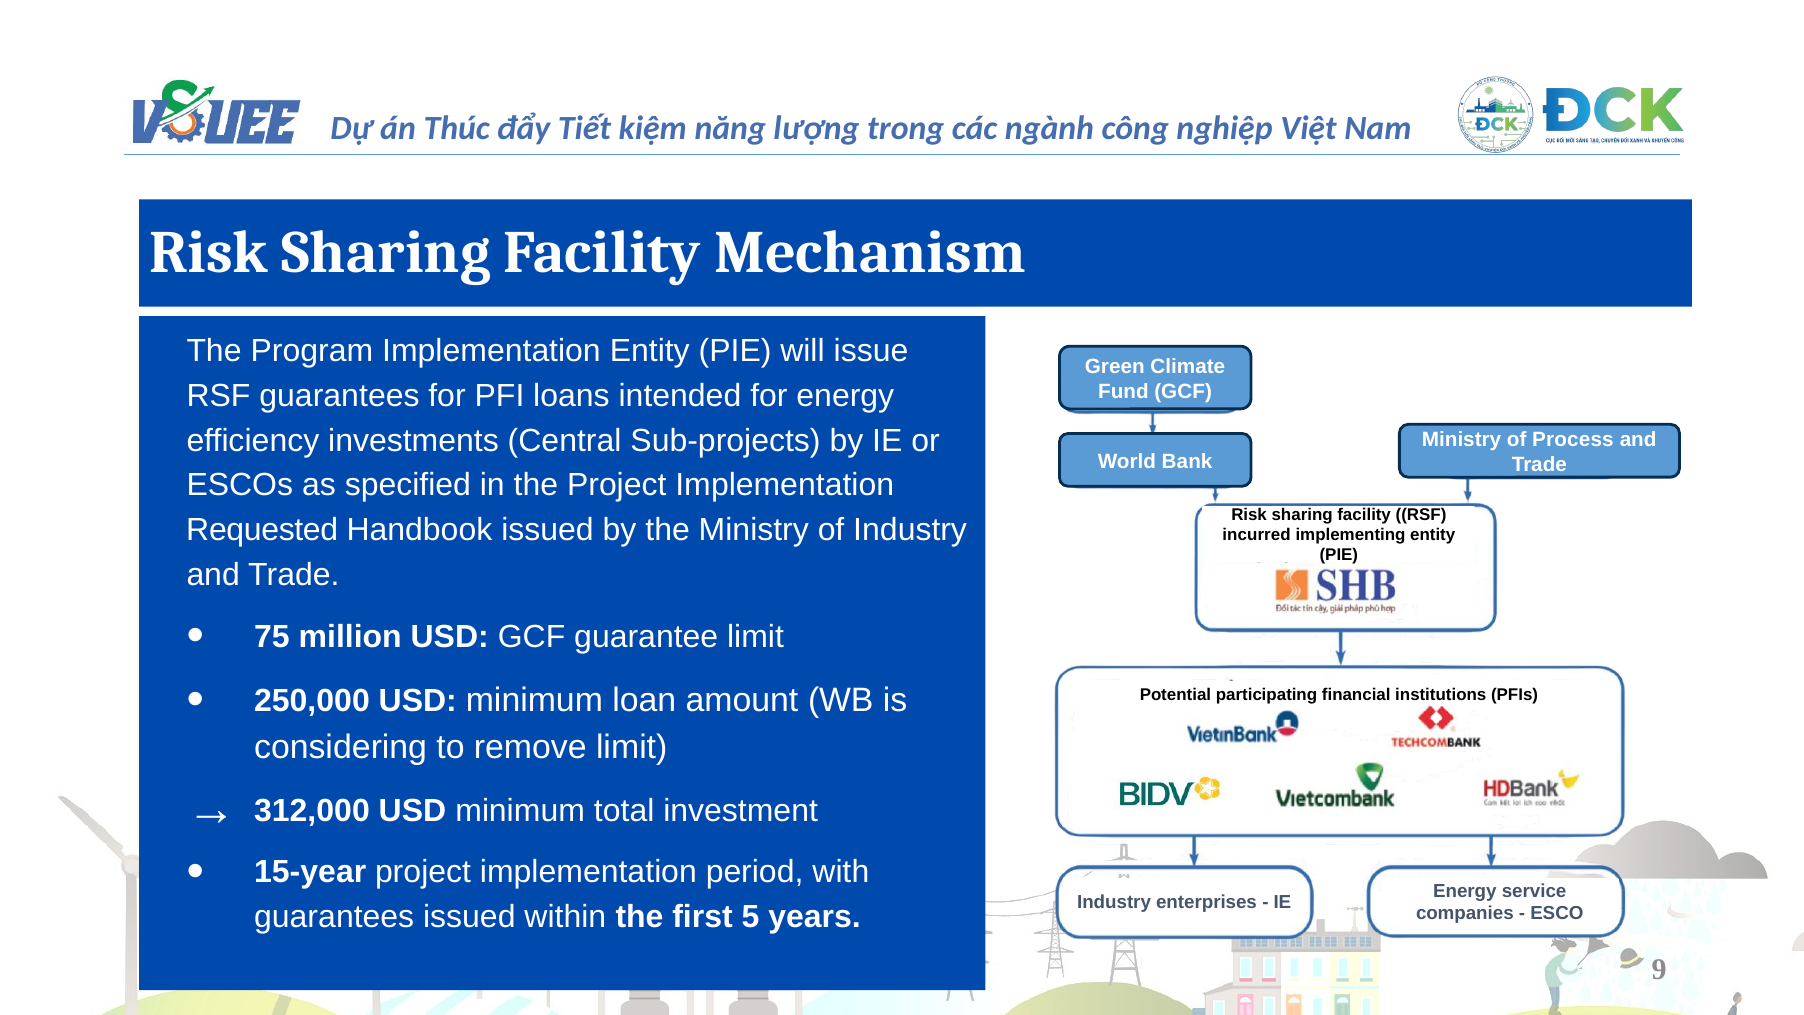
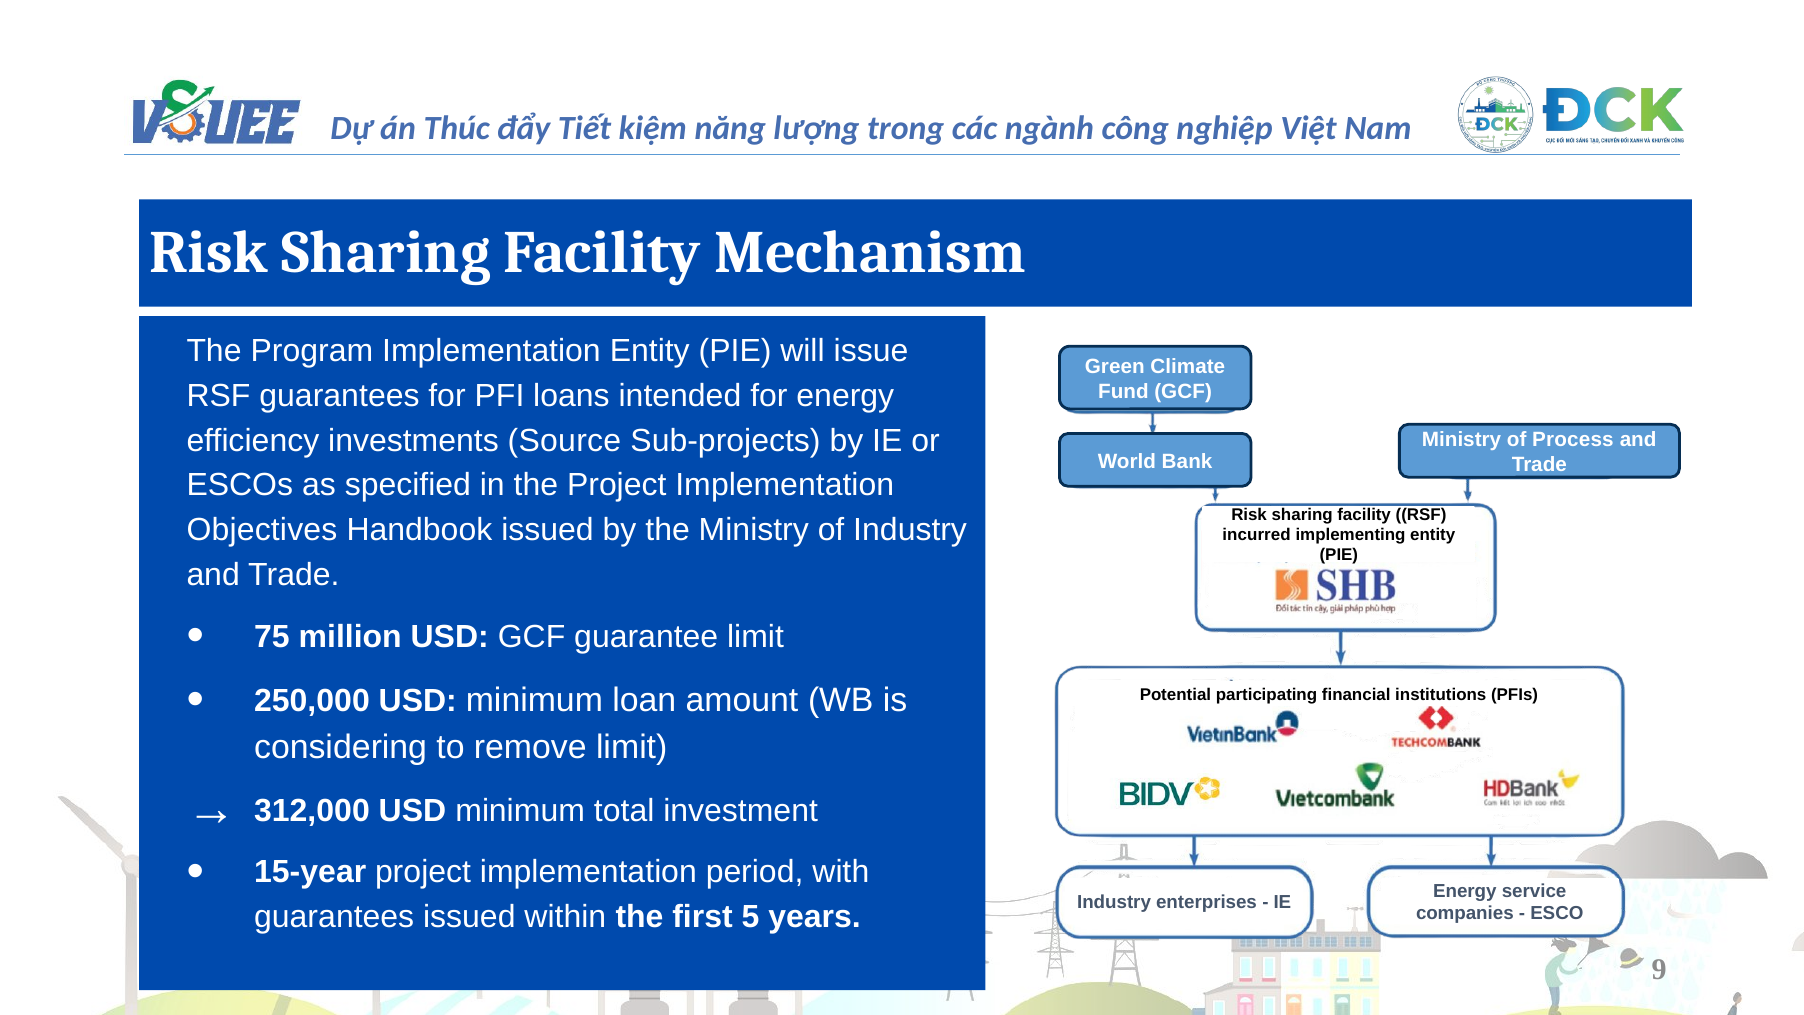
Central: Central -> Source
Requested: Requested -> Objectives
